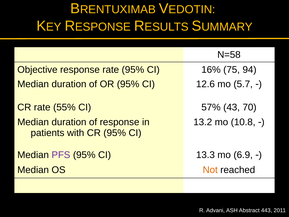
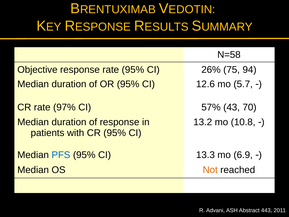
16%: 16% -> 26%
55%: 55% -> 97%
PFS colour: purple -> blue
